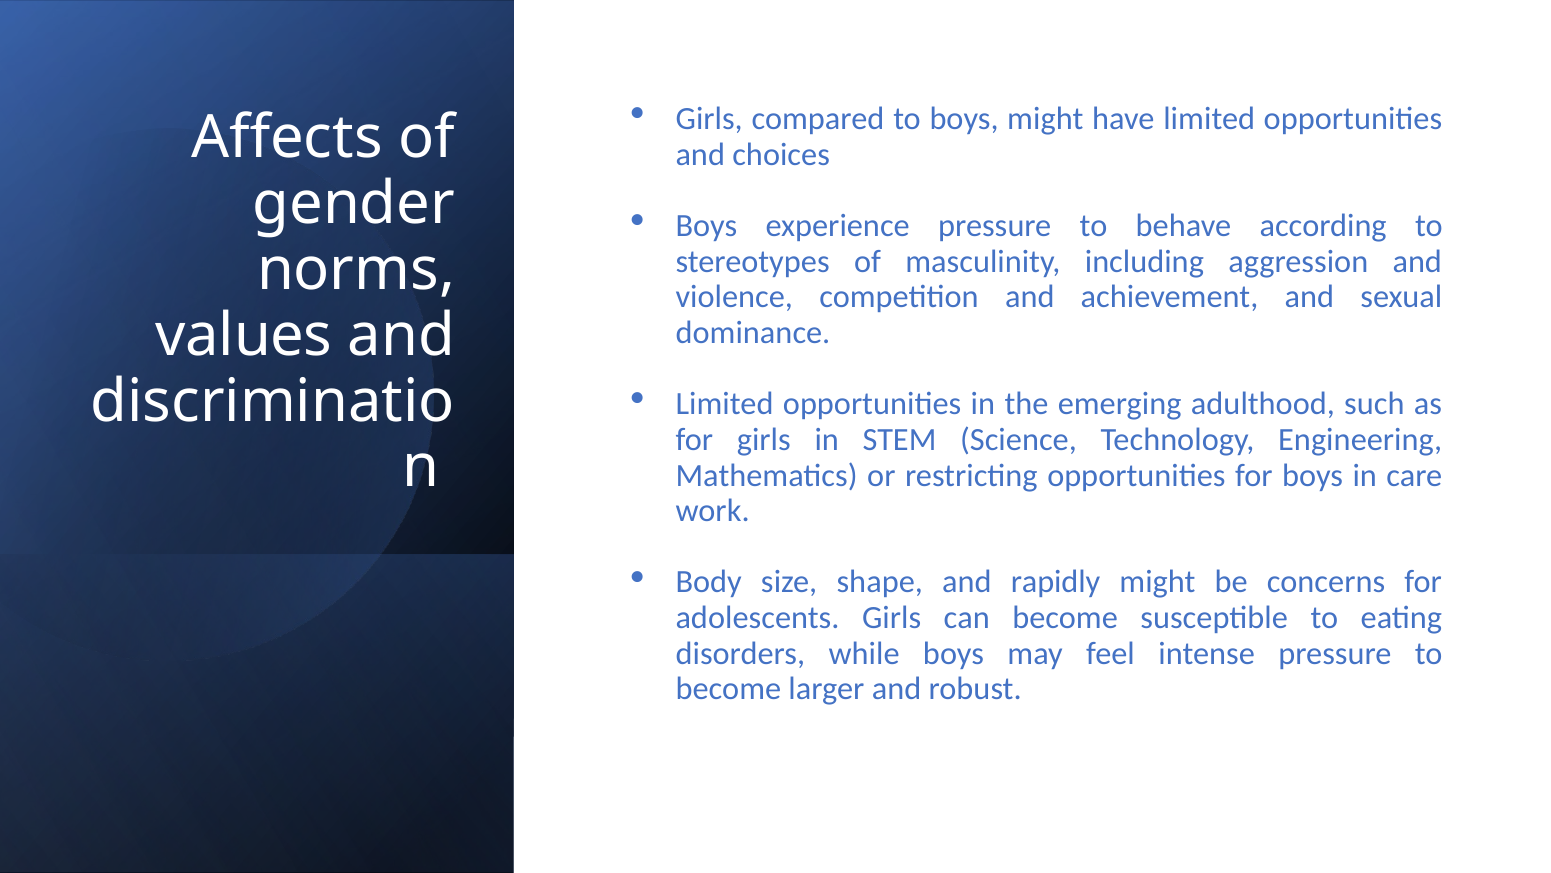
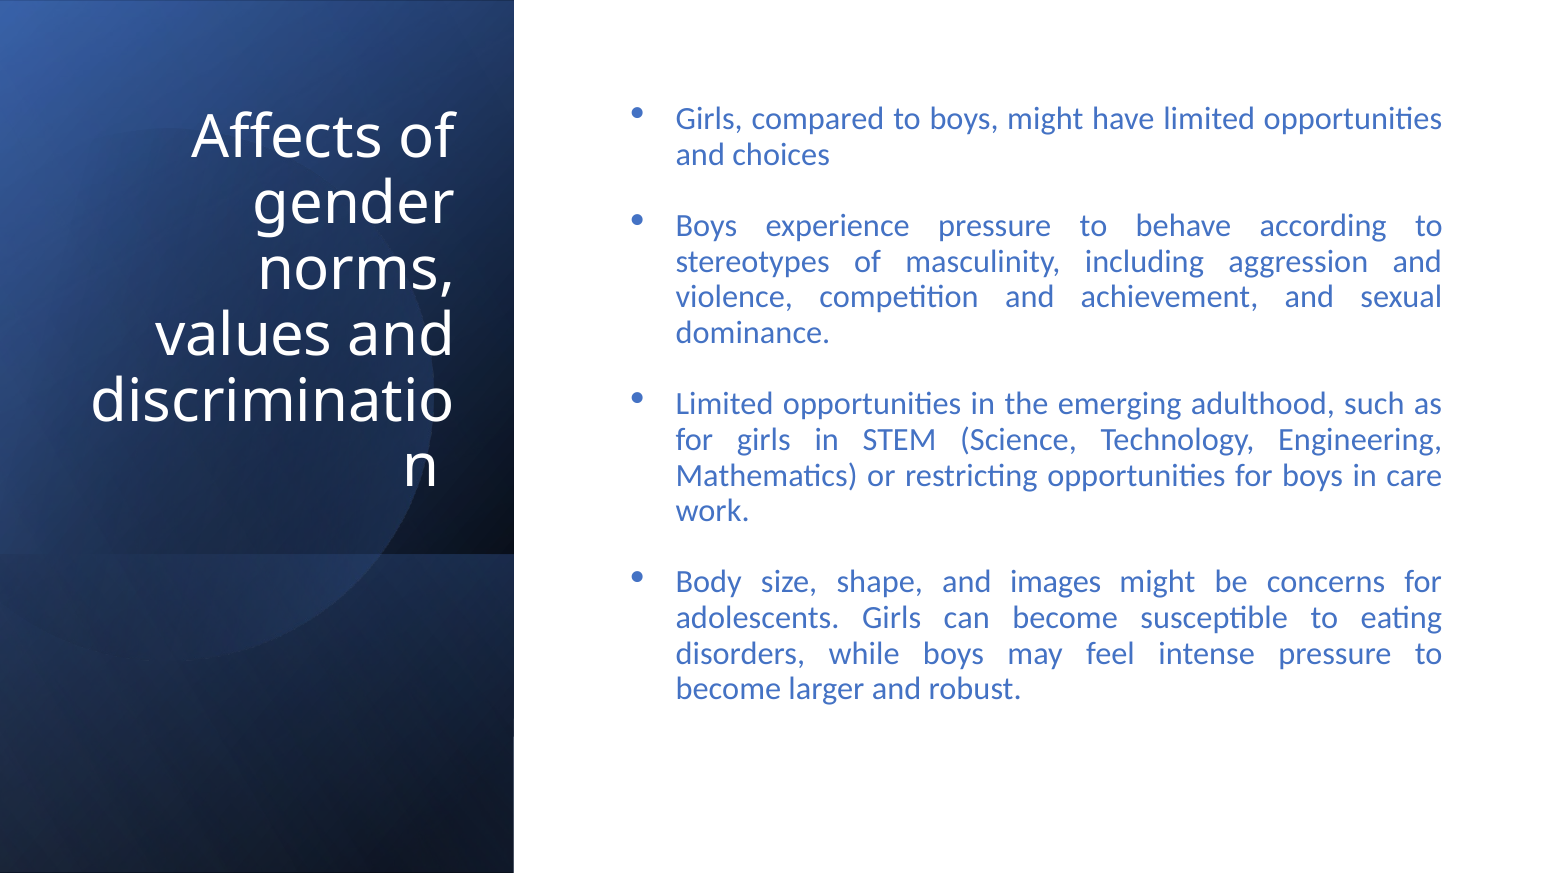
rapidly: rapidly -> images
